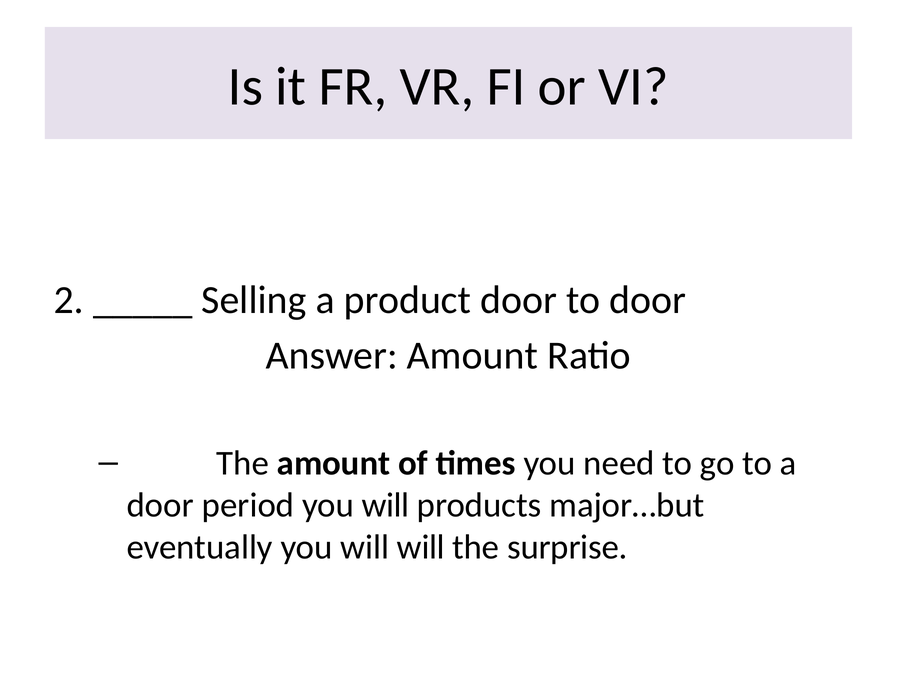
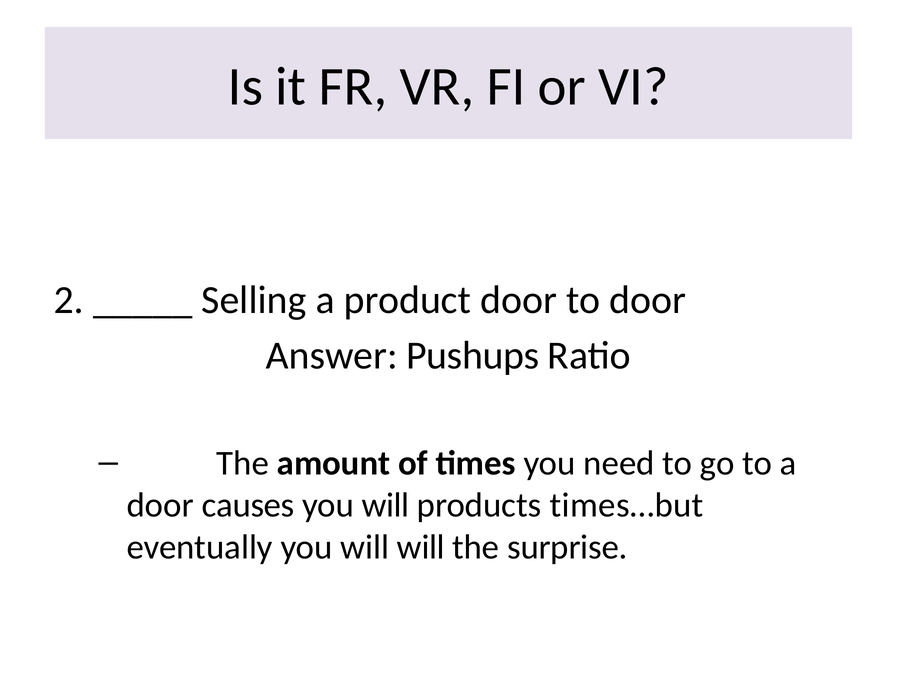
Answer Amount: Amount -> Pushups
period: period -> causes
major…but: major…but -> times…but
